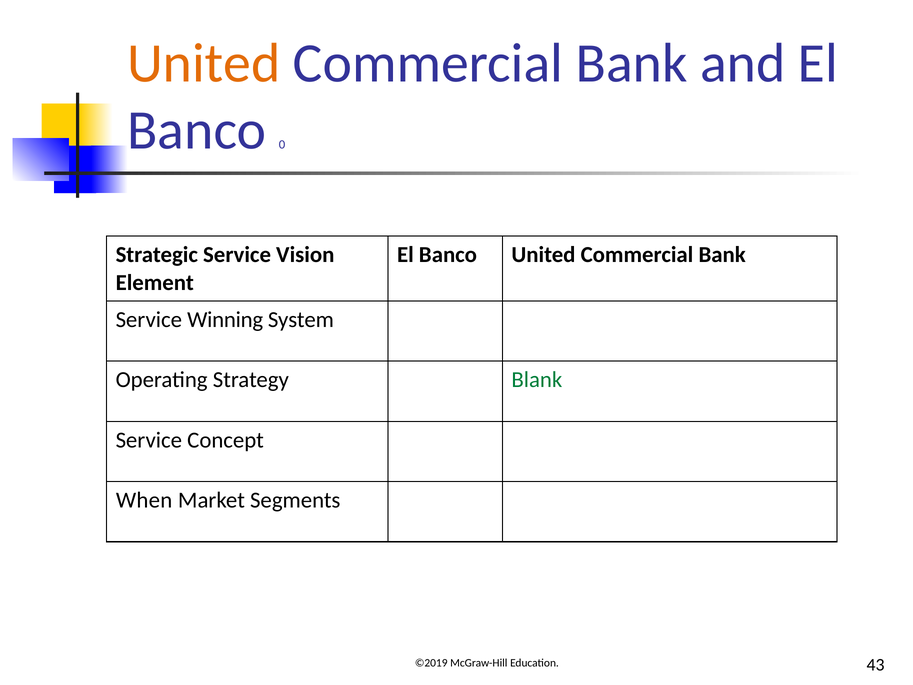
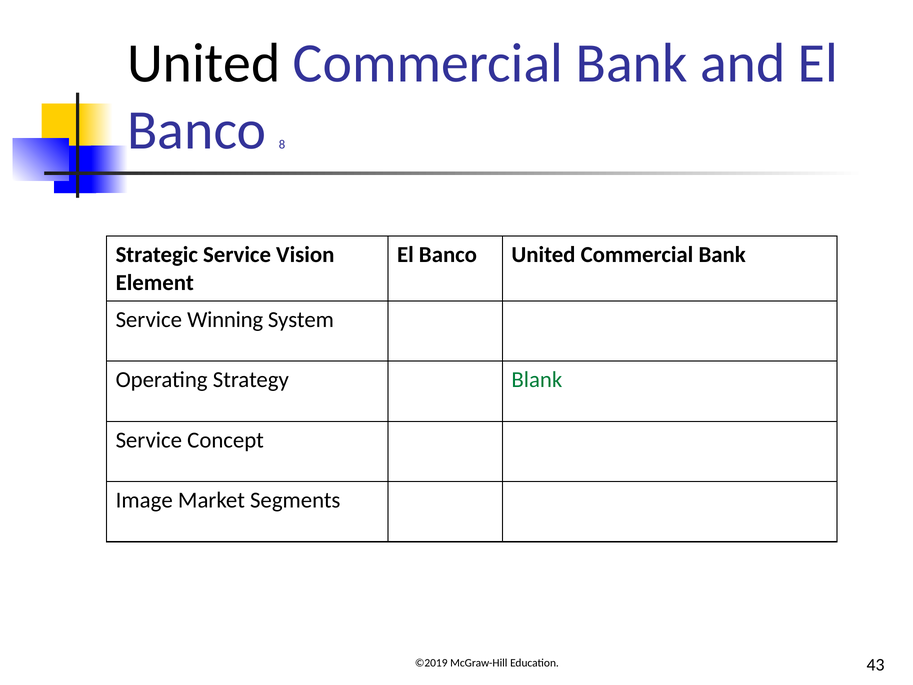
United at (204, 63) colour: orange -> black
0: 0 -> 8
When: When -> Image
